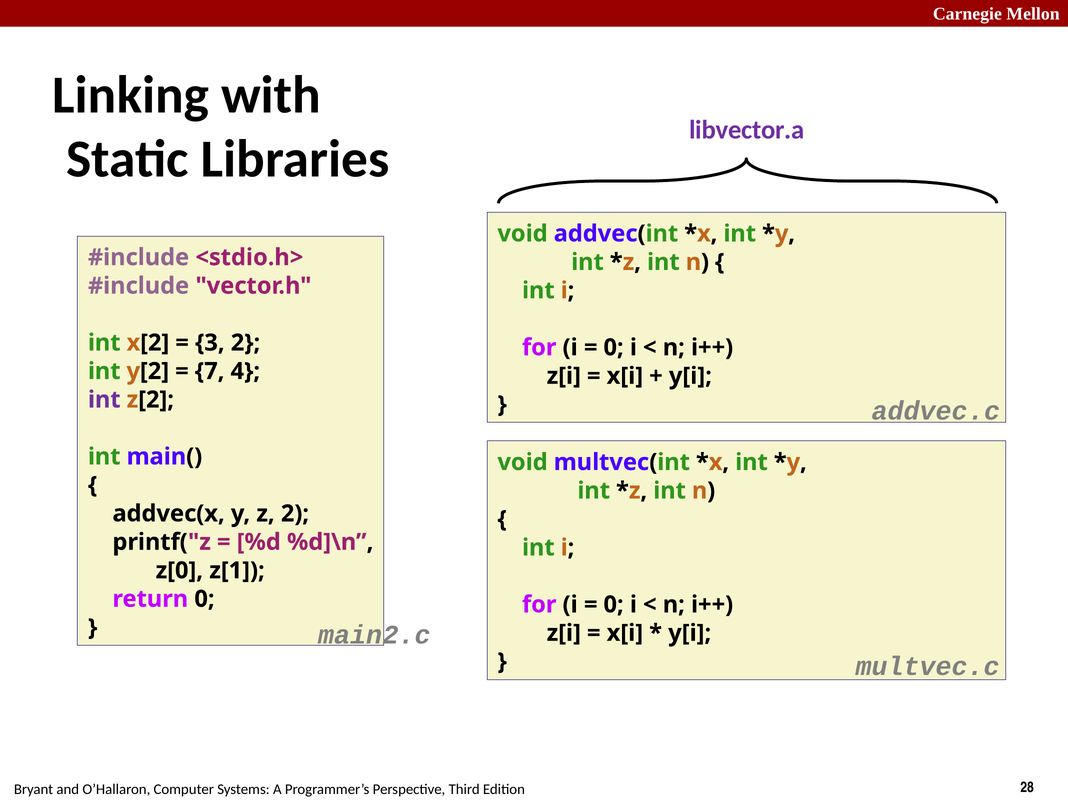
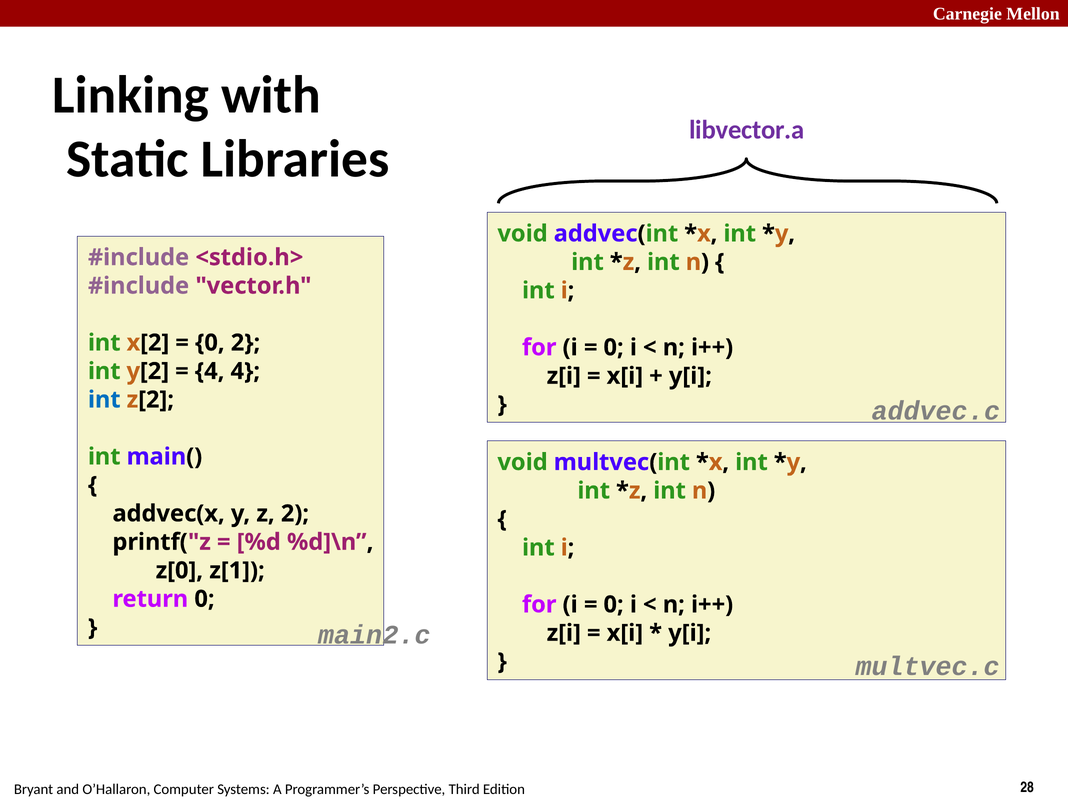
3 at (210, 343): 3 -> 0
7 at (210, 371): 7 -> 4
int at (104, 400) colour: purple -> blue
